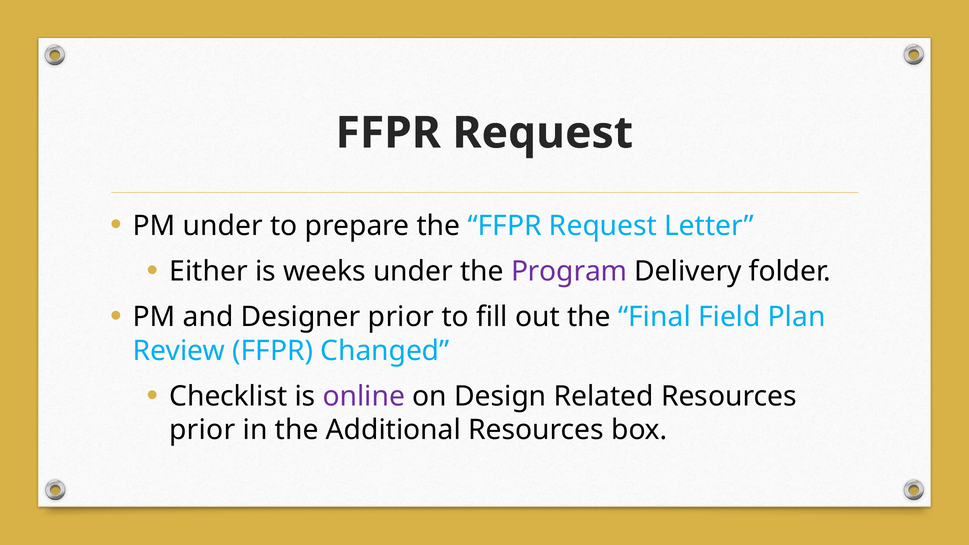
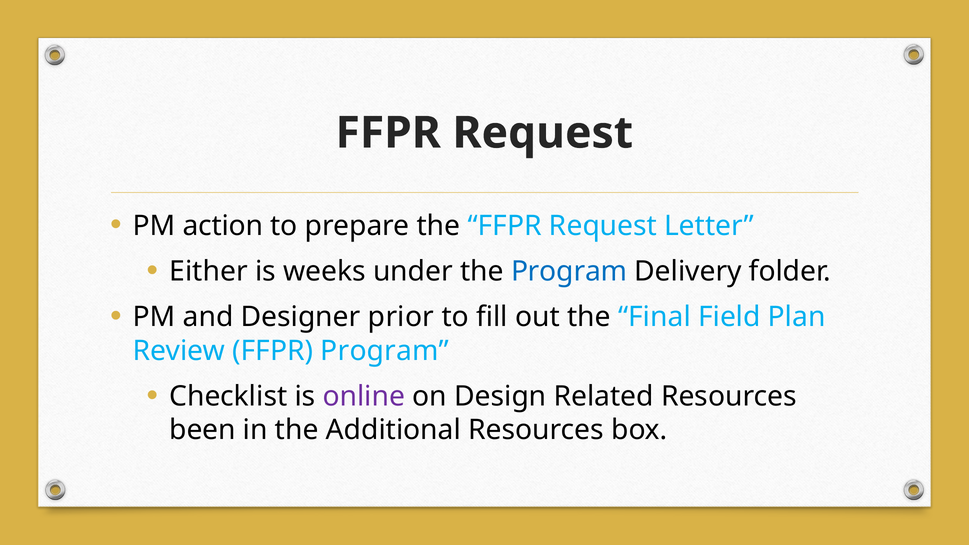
PM under: under -> action
Program at (569, 271) colour: purple -> blue
FFPR Changed: Changed -> Program
prior at (202, 430): prior -> been
